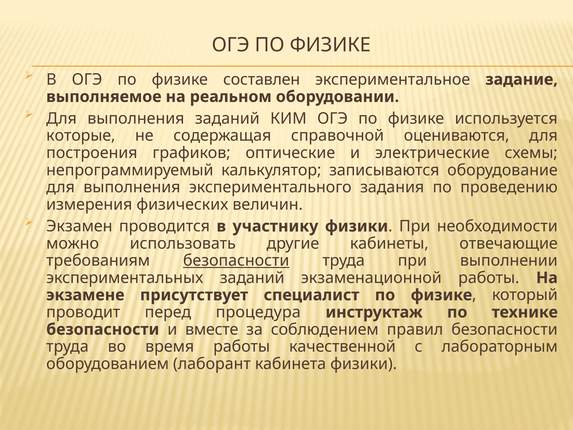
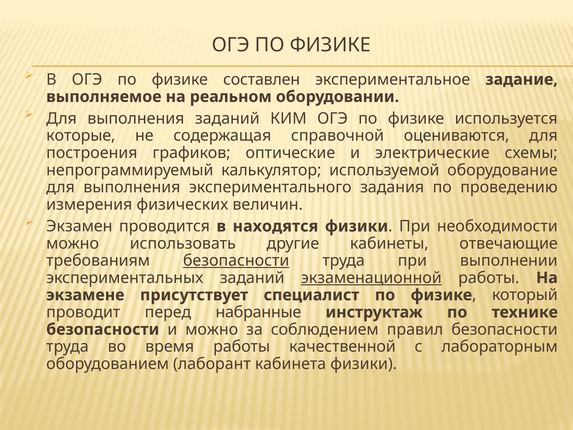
записываются: записываются -> используемой
участнику: участнику -> находятся
экзаменационной underline: none -> present
процедура: процедура -> набранные
и вместе: вместе -> можно
